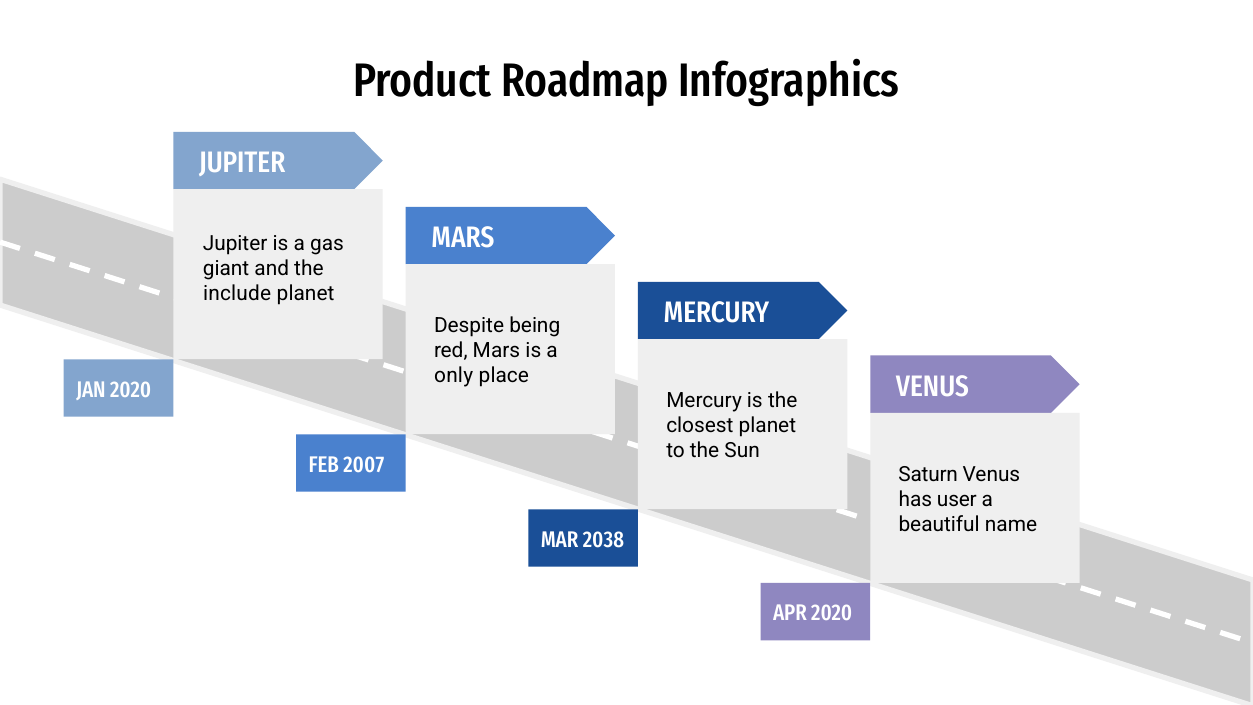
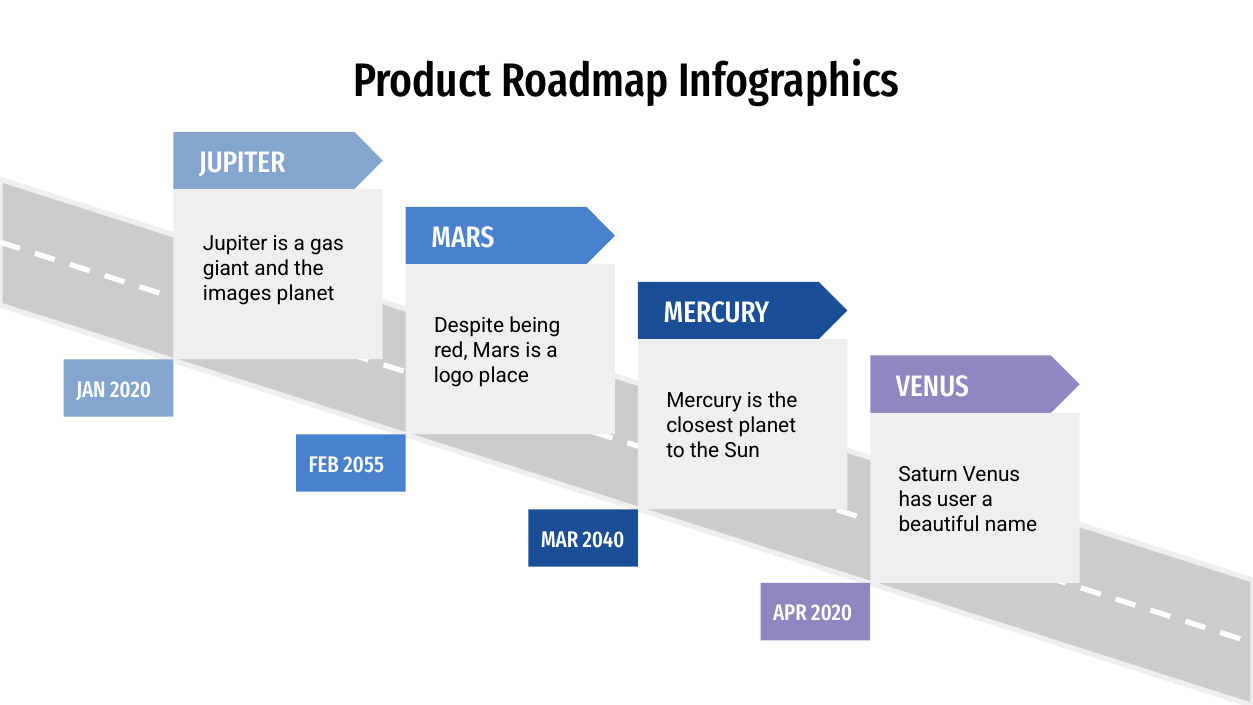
include: include -> images
only: only -> logo
2007: 2007 -> 2055
2038: 2038 -> 2040
